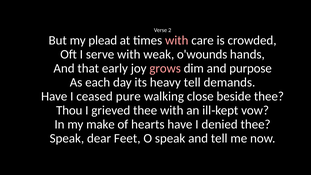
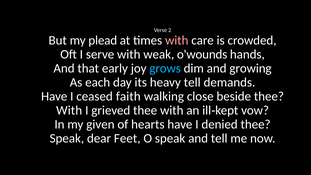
grows colour: pink -> light blue
purpose: purpose -> growing
pure: pure -> faith
Thou at (69, 110): Thou -> With
make: make -> given
